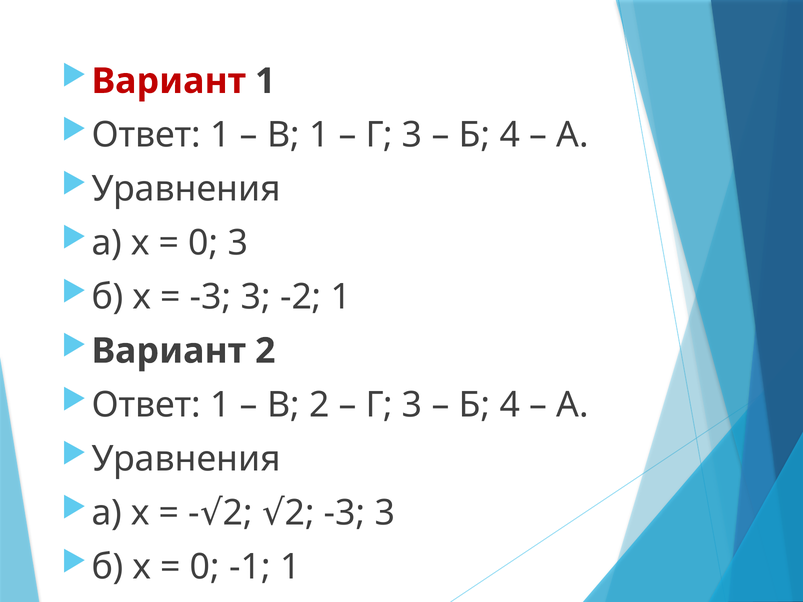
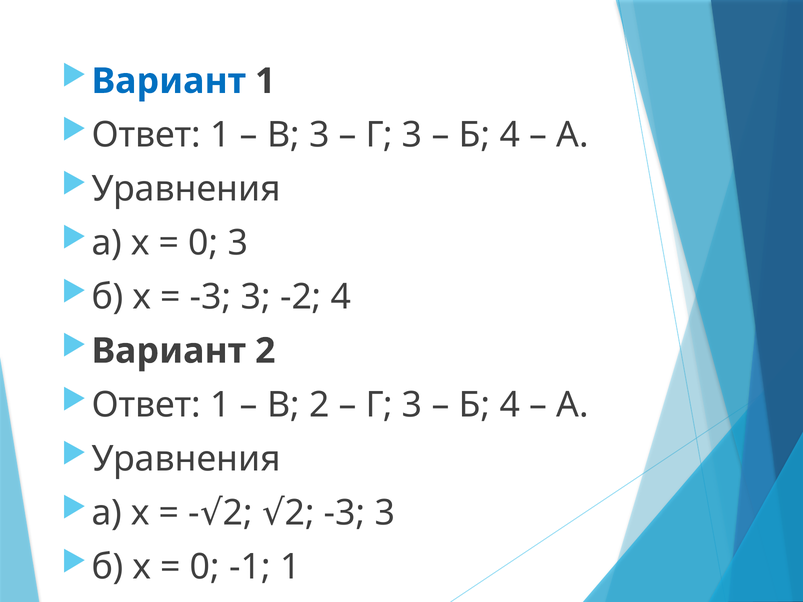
Вариант at (169, 81) colour: red -> blue
В 1: 1 -> 3
-2 1: 1 -> 4
